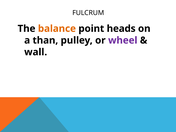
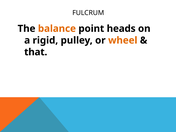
than: than -> rigid
wheel colour: purple -> orange
wall: wall -> that
